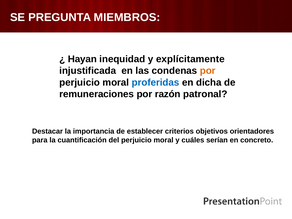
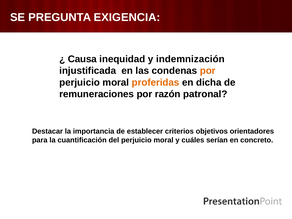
MIEMBROS: MIEMBROS -> EXIGENCIA
Hayan: Hayan -> Causa
explícitamente: explícitamente -> indemnización
proferidas colour: blue -> orange
